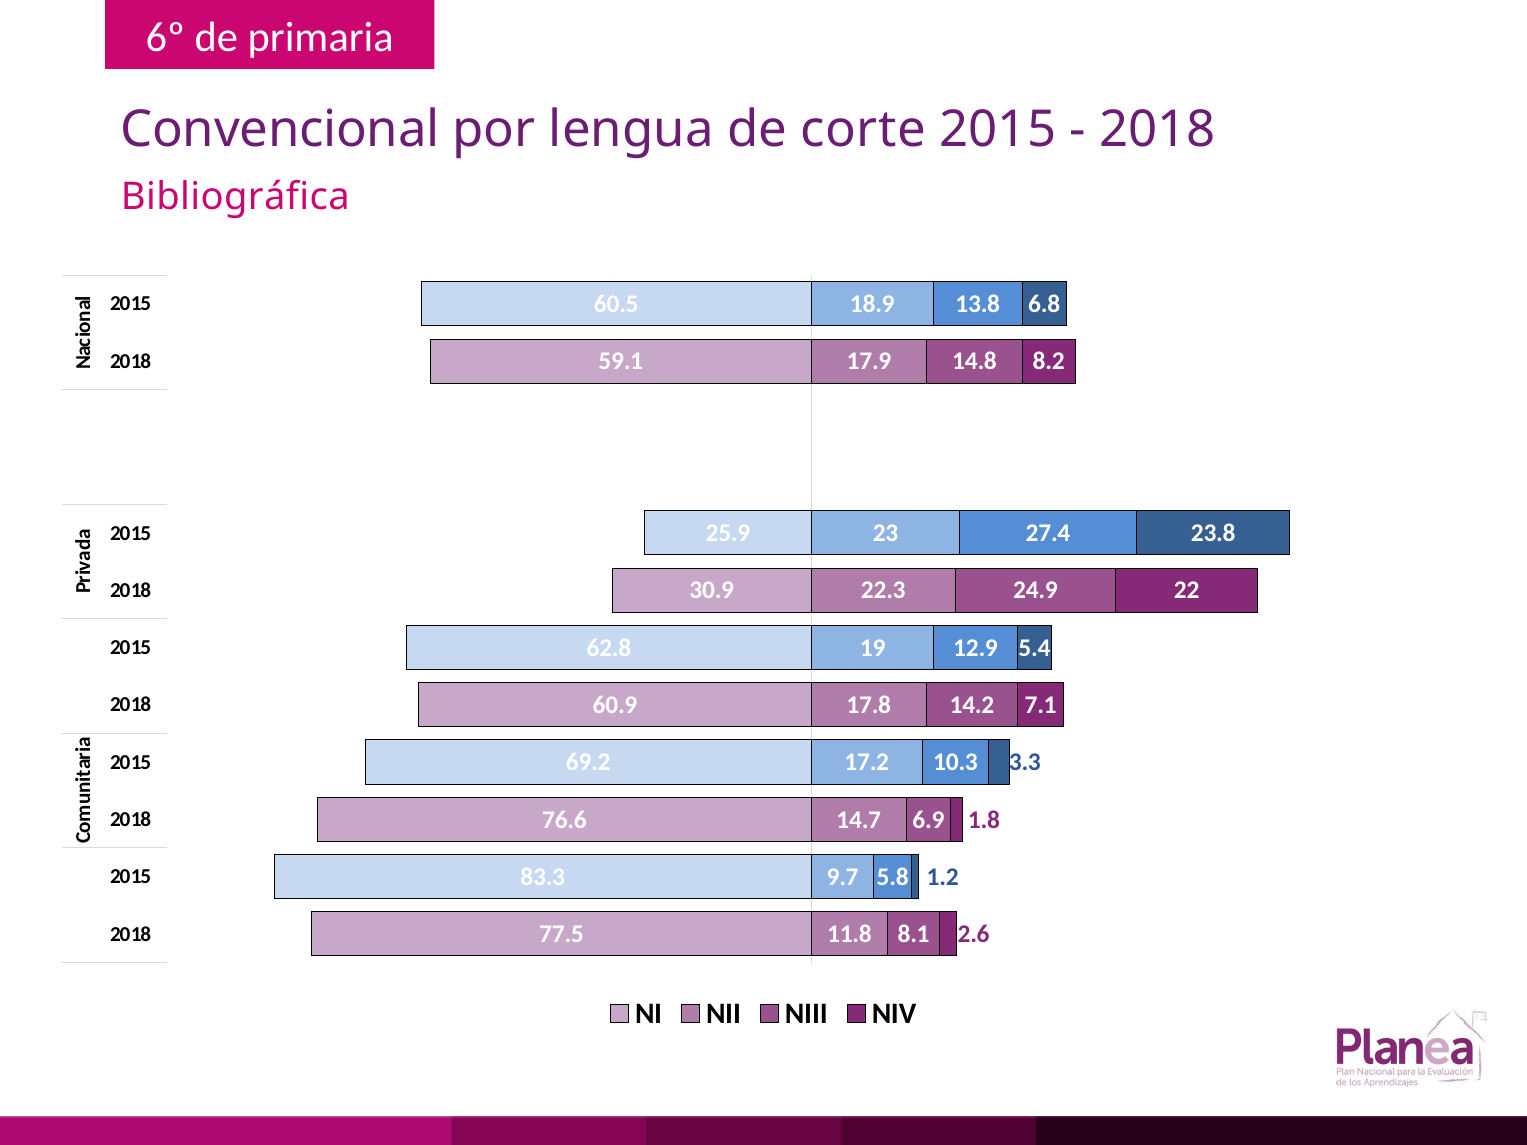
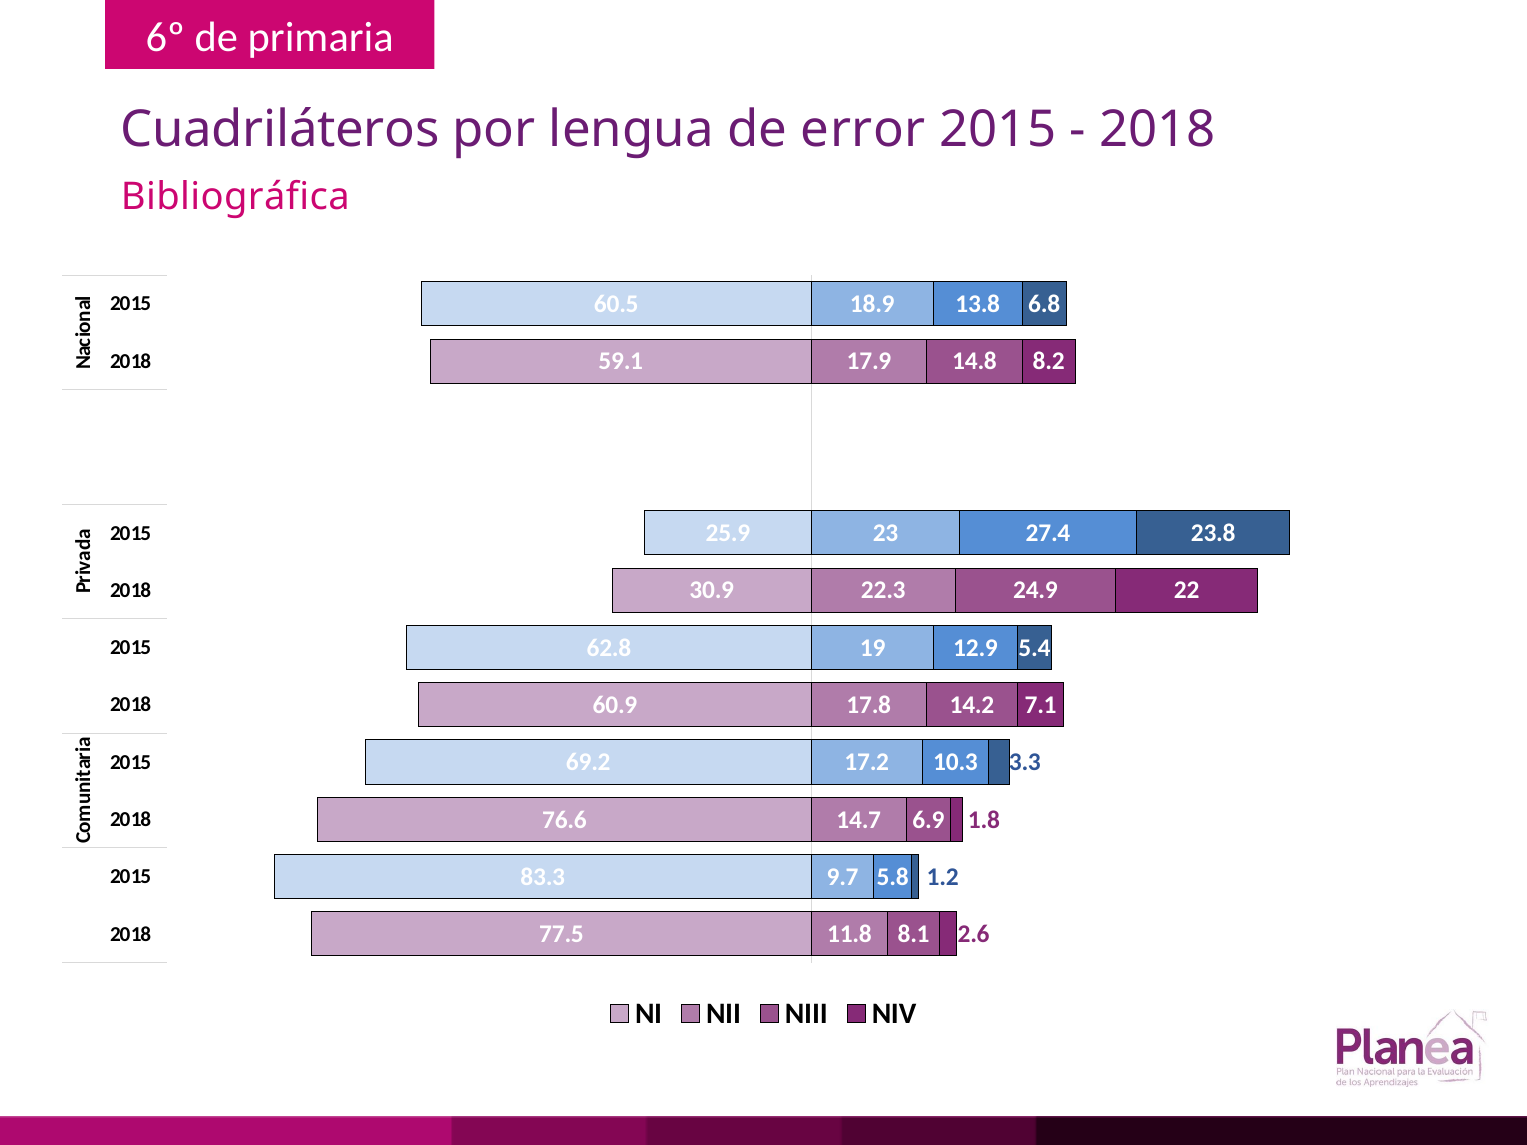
Convencional: Convencional -> Cuadriláteros
corte: corte -> error
